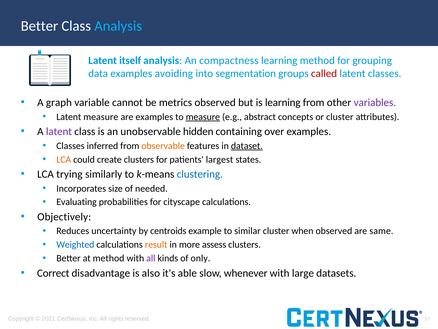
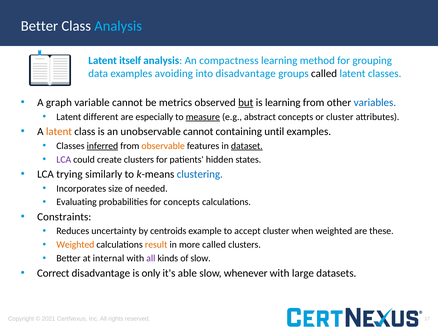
into segmentation: segmentation -> disadvantage
called at (324, 73) colour: red -> black
but underline: none -> present
variables colour: purple -> blue
Latent measure: measure -> different
are examples: examples -> especially
latent at (59, 131) colour: purple -> orange
unobservable hidden: hidden -> cannot
over: over -> until
inferred underline: none -> present
LCA at (64, 159) colour: orange -> purple
largest: largest -> hidden
for cityscape: cityscape -> concepts
Objectively: Objectively -> Constraints
similar: similar -> accept
when observed: observed -> weighted
same: same -> these
Weighted at (75, 244) colour: blue -> orange
more assess: assess -> called
at method: method -> internal
of only: only -> slow
also: also -> only
